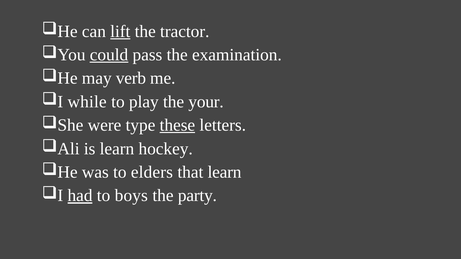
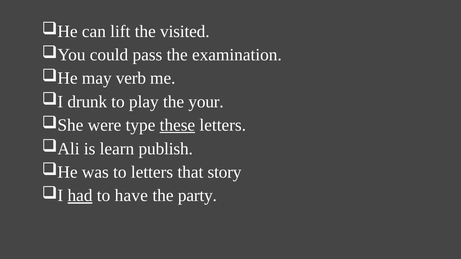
lift underline: present -> none
tractor: tractor -> visited
could underline: present -> none
while: while -> drunk
hockey: hockey -> publish
to elders: elders -> letters
that learn: learn -> story
boys: boys -> have
